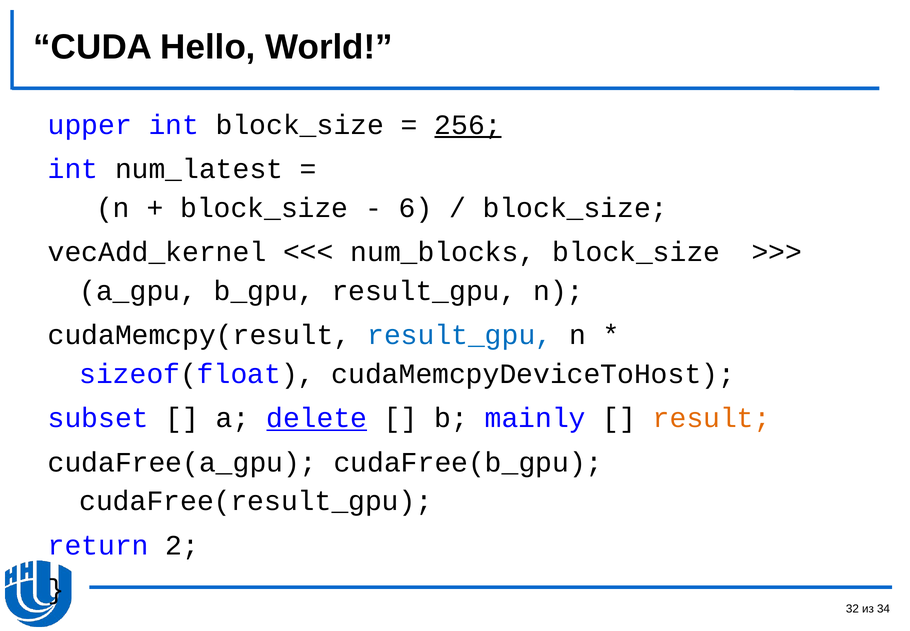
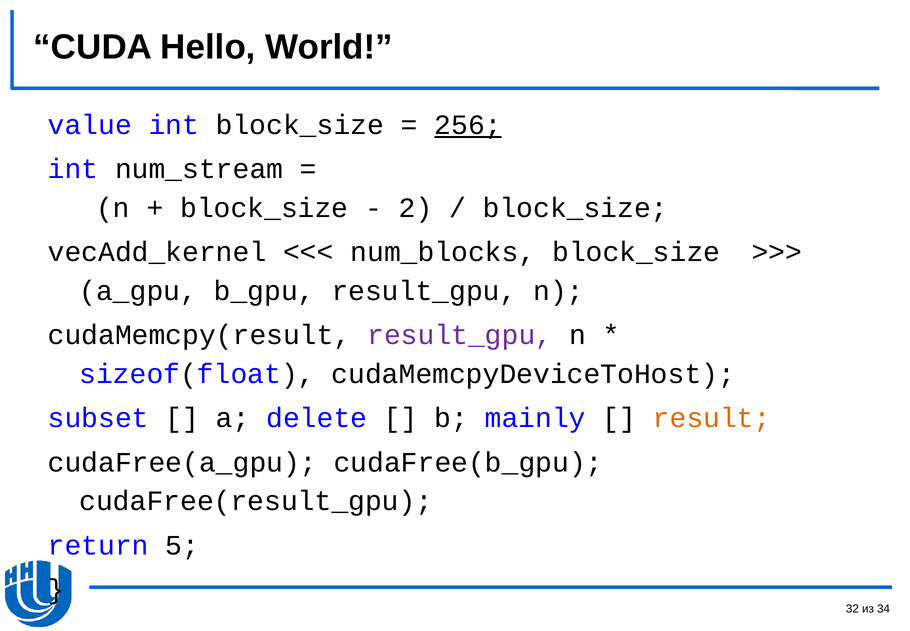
upper: upper -> value
num_latest: num_latest -> num_stream
6: 6 -> 2
result_gpu at (460, 335) colour: blue -> purple
delete underline: present -> none
2: 2 -> 5
